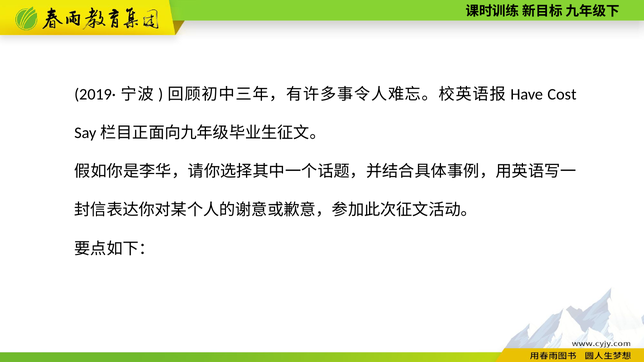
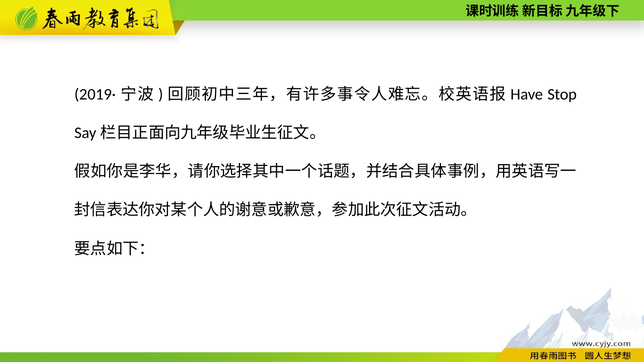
Cost: Cost -> Stop
